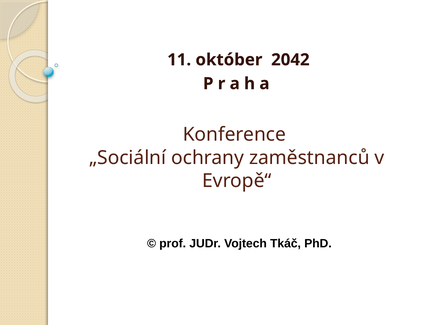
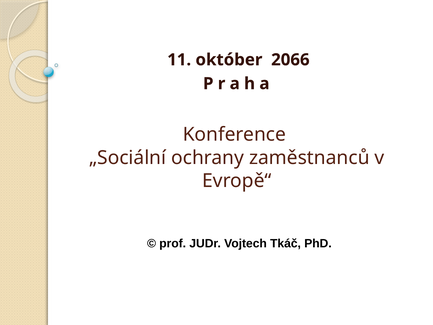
2042: 2042 -> 2066
